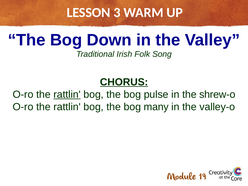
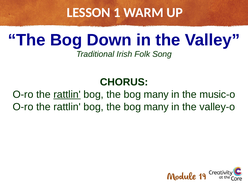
3: 3 -> 1
CHORUS underline: present -> none
pulse at (156, 94): pulse -> many
shrew-o: shrew-o -> music-o
